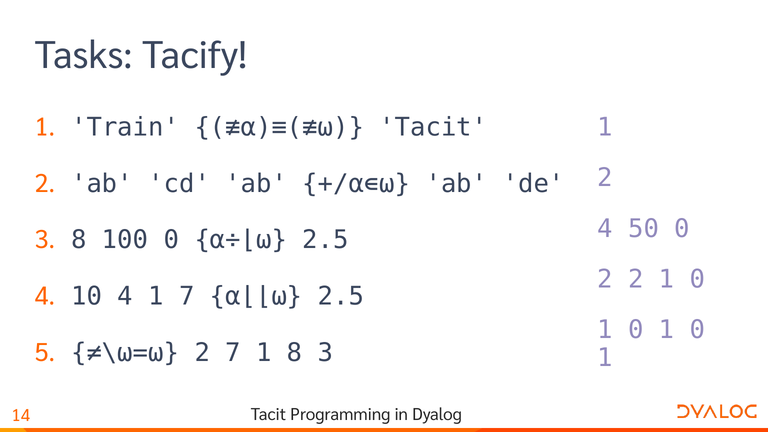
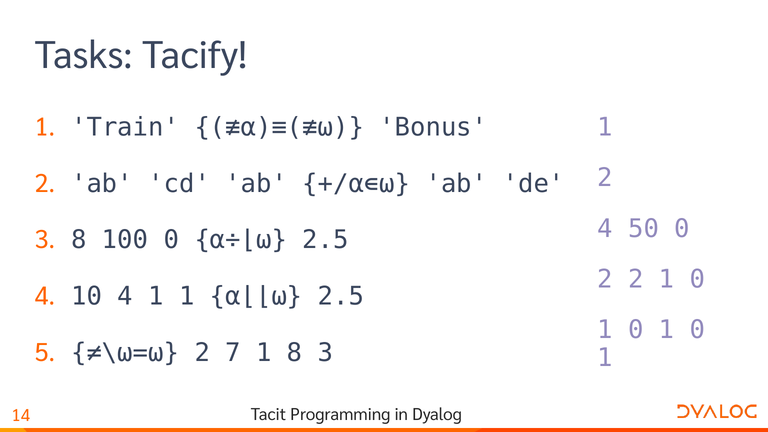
Tacit at (433, 127): Tacit -> Bonus
4 1 7: 7 -> 1
